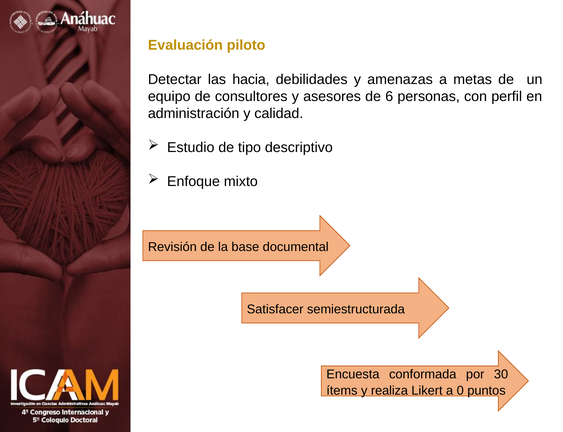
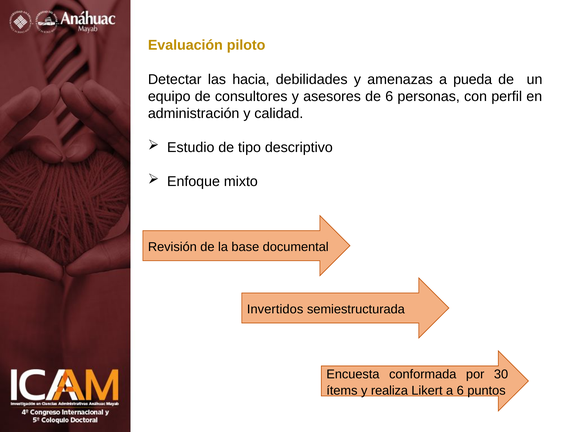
metas: metas -> pueda
Satisfacer: Satisfacer -> Invertidos
a 0: 0 -> 6
